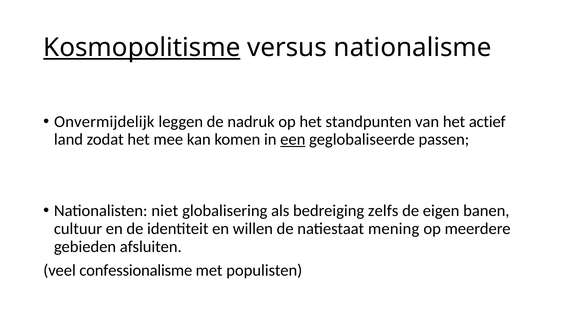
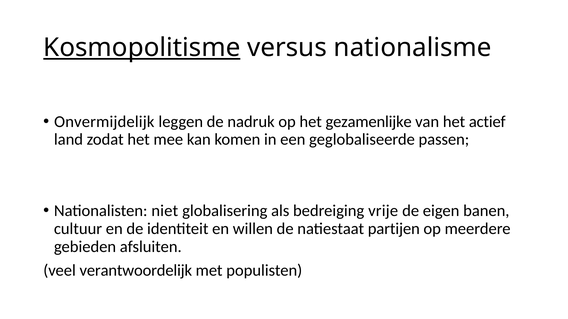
standpunten: standpunten -> gezamenlijke
een underline: present -> none
zelfs: zelfs -> vrije
mening: mening -> partijen
confessionalisme: confessionalisme -> verantwoordelijk
